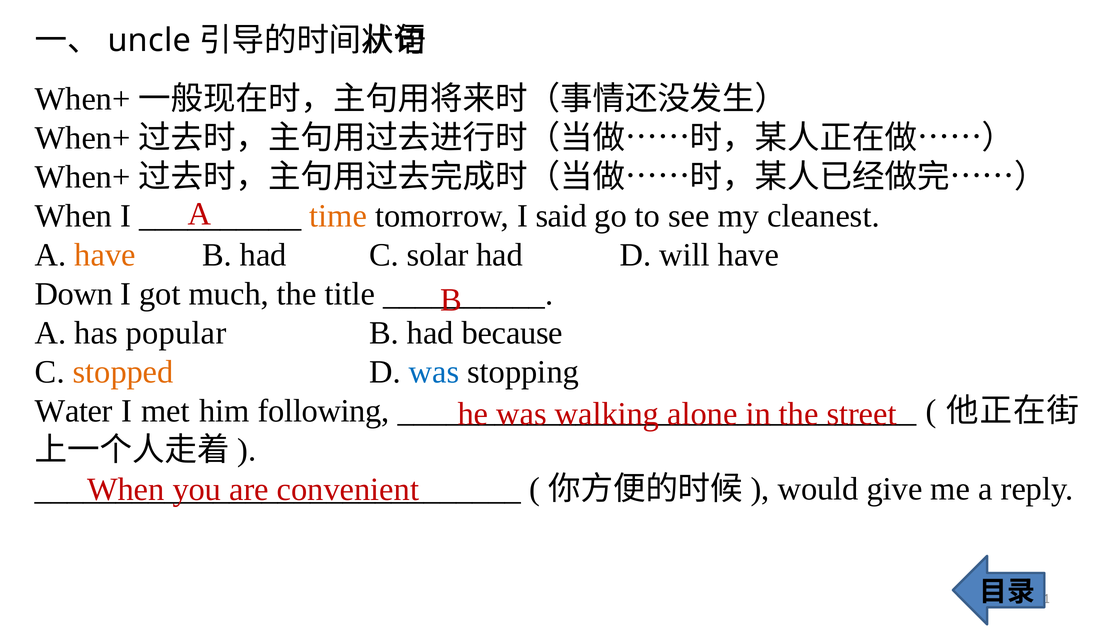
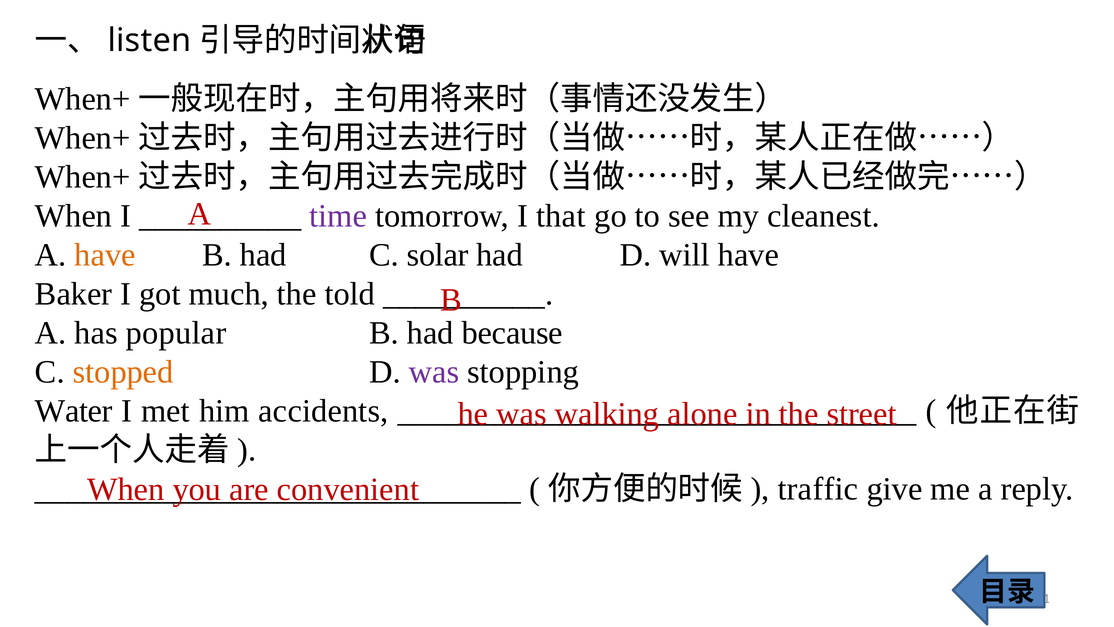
uncle: uncle -> listen
time colour: orange -> purple
said: said -> that
Down: Down -> Baker
title: title -> told
was at (434, 372) colour: blue -> purple
following: following -> accidents
would: would -> traffic
